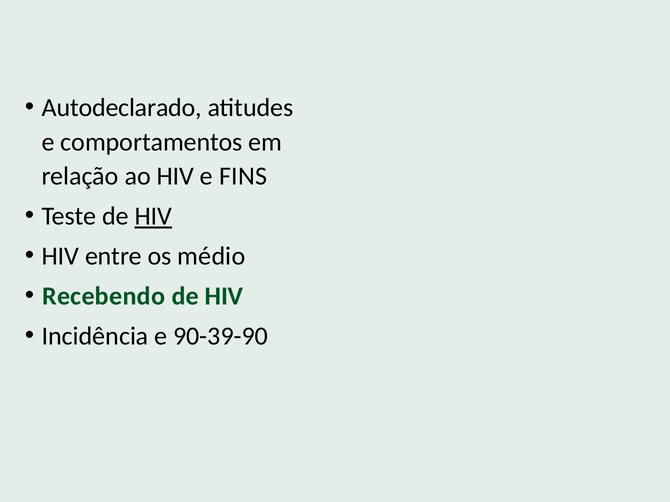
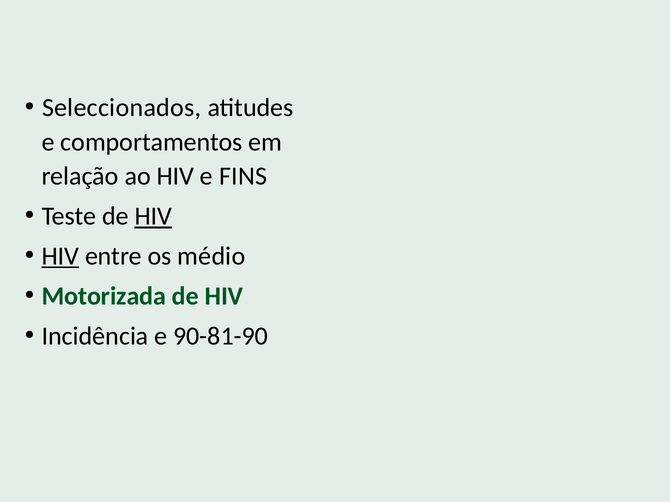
Autodeclarado: Autodeclarado -> Seleccionados
HIV at (60, 256) underline: none -> present
Recebendo: Recebendo -> Motorizada
90-39-90: 90-39-90 -> 90-81-90
